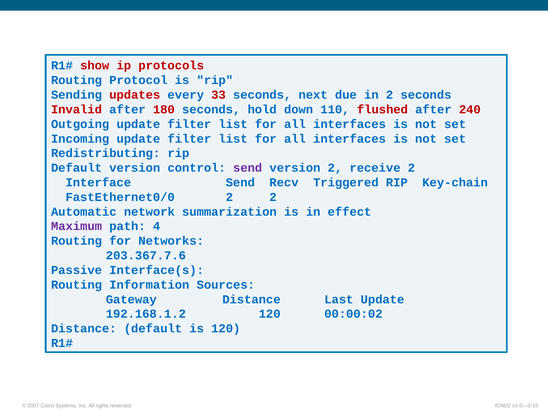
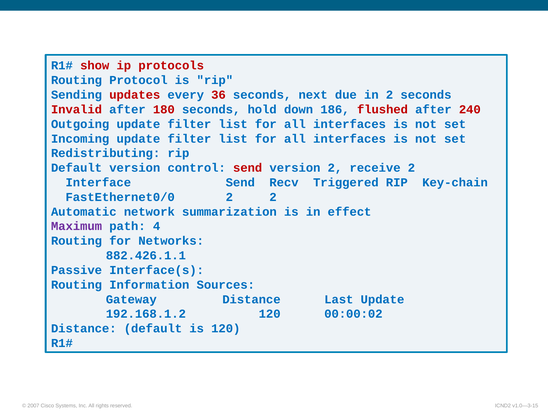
33: 33 -> 36
110: 110 -> 186
send at (248, 168) colour: purple -> red
203.367.7.6: 203.367.7.6 -> 882.426.1.1
